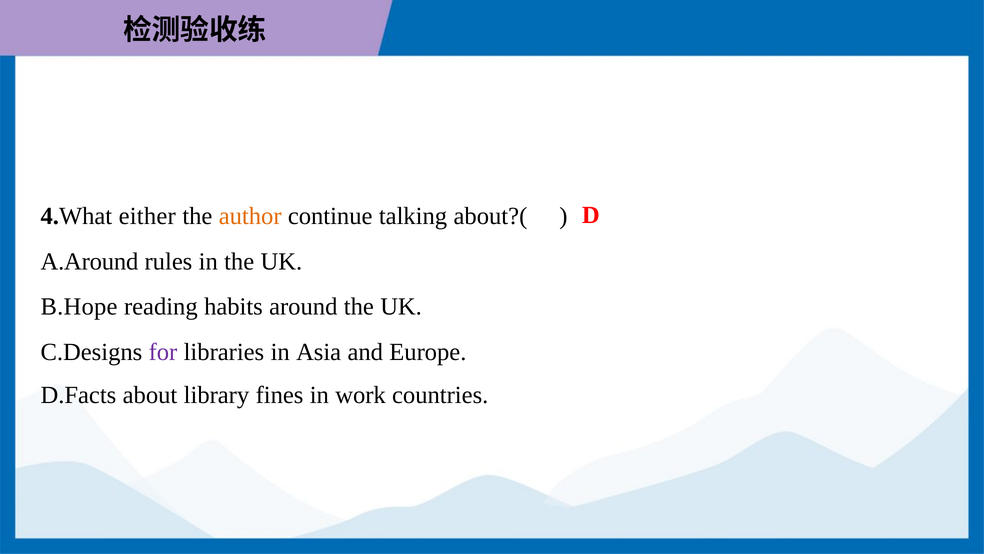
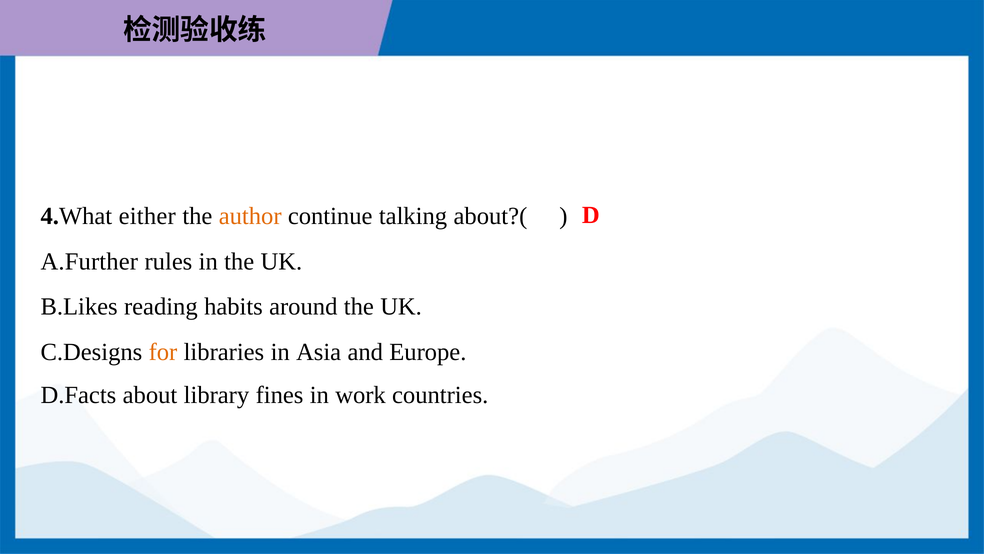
A.Around: A.Around -> A.Further
B.Hope: B.Hope -> B.Likes
for colour: purple -> orange
